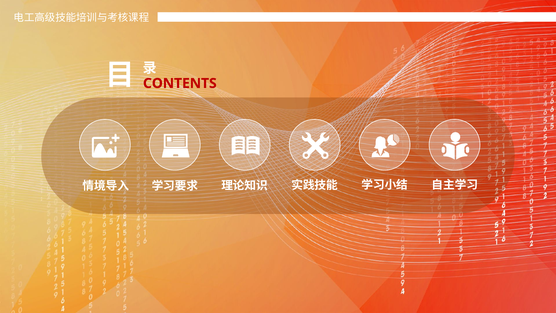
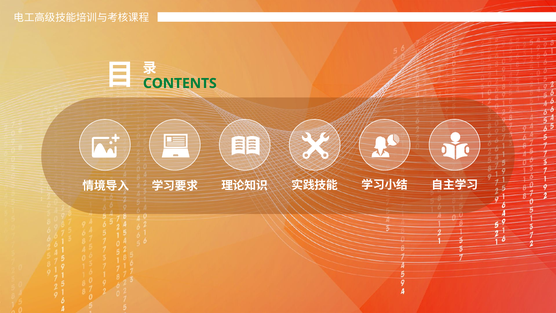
CONTENTS colour: red -> green
